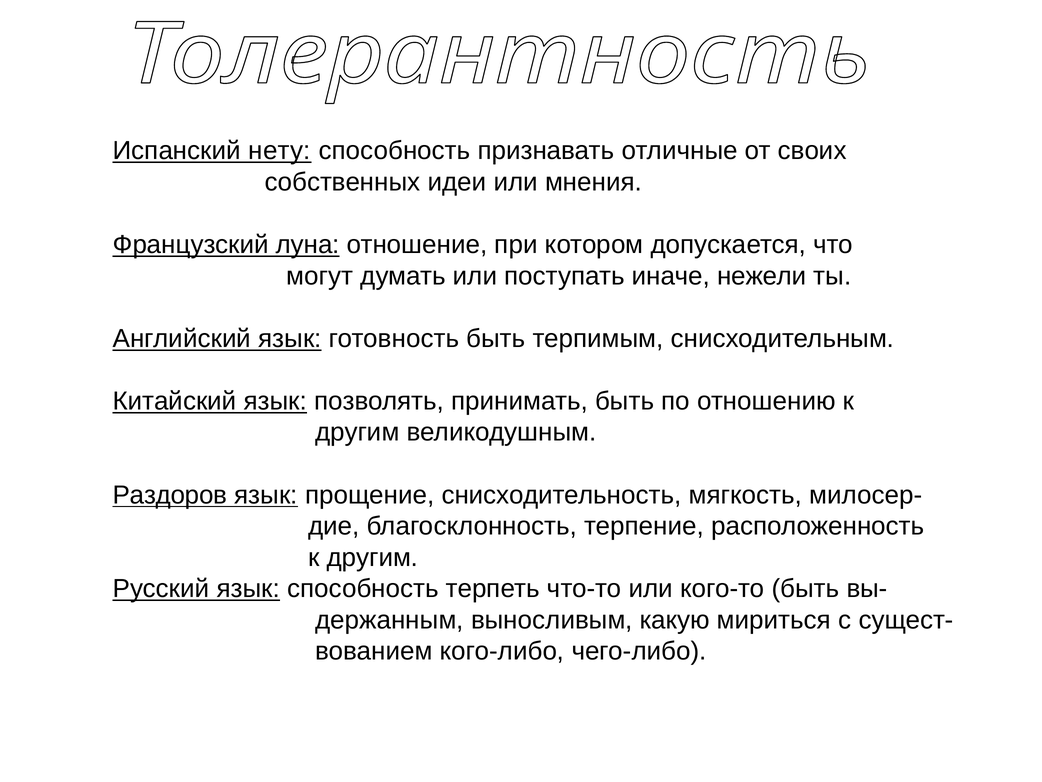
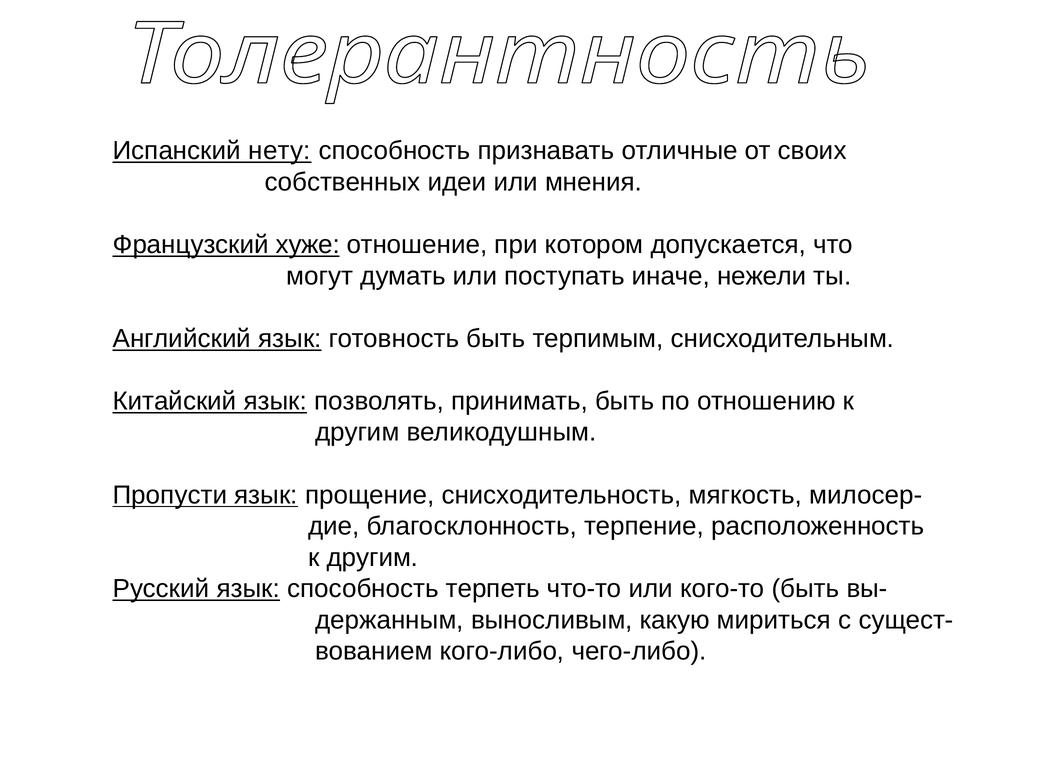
луна: луна -> хуже
Раздоров: Раздоров -> Пропусти
